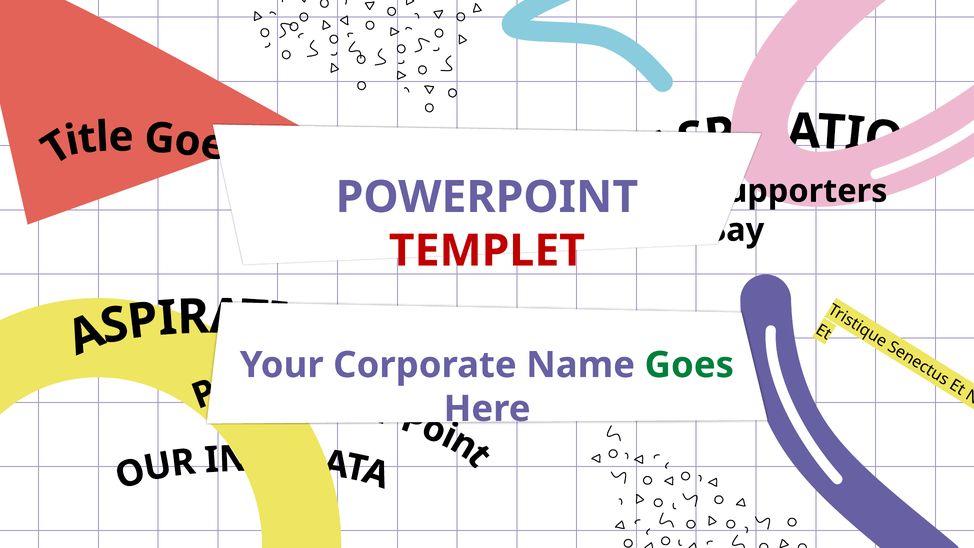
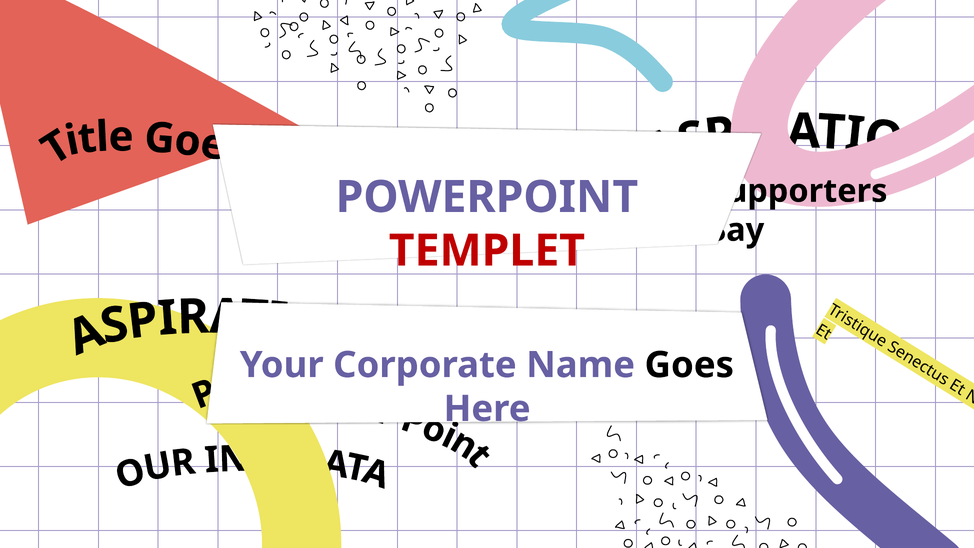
Goes colour: green -> black
